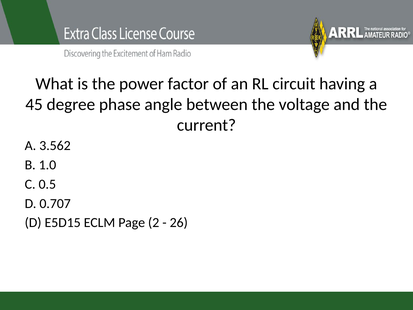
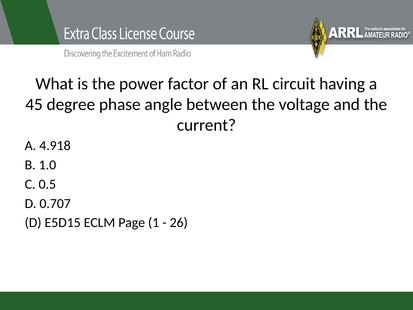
3.562: 3.562 -> 4.918
2: 2 -> 1
